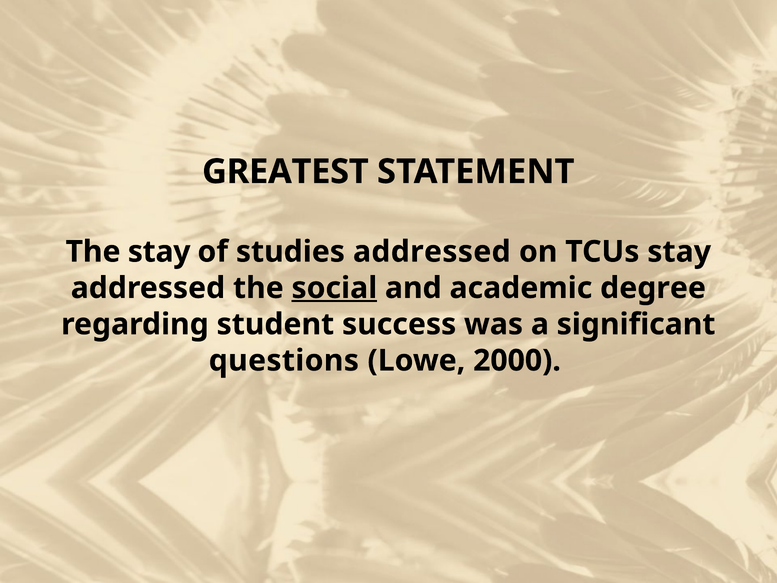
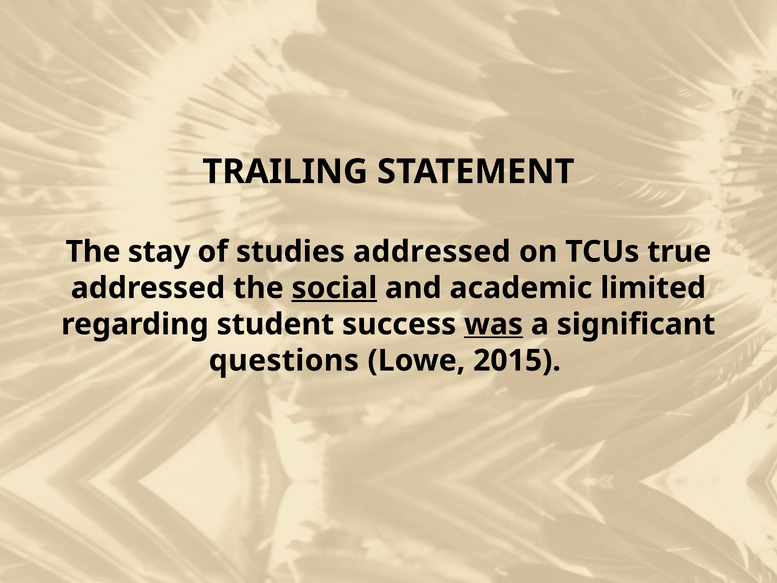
GREATEST: GREATEST -> TRAILING
TCUs stay: stay -> true
degree: degree -> limited
was underline: none -> present
2000: 2000 -> 2015
